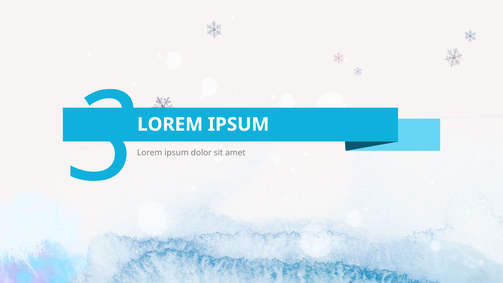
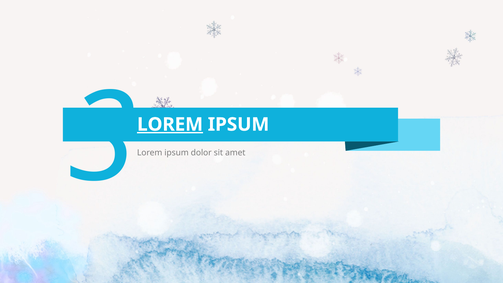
LOREM at (170, 124) underline: none -> present
